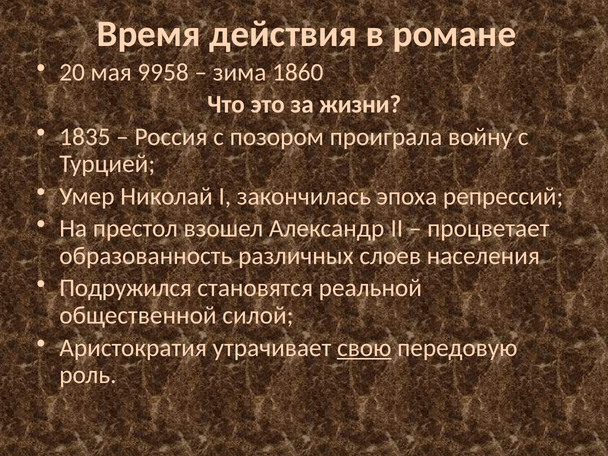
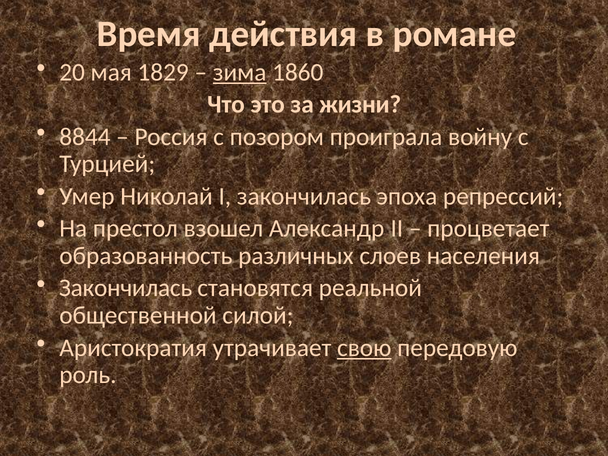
9958: 9958 -> 1829
зима underline: none -> present
1835: 1835 -> 8844
Подружился at (126, 288): Подружился -> Закончилась
